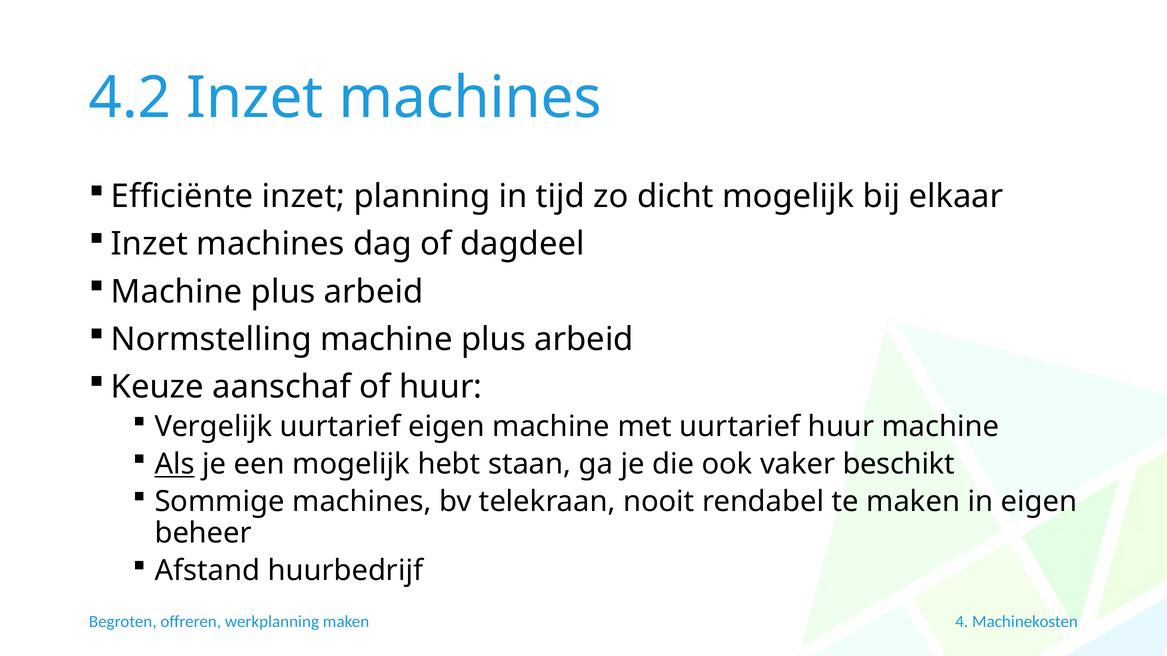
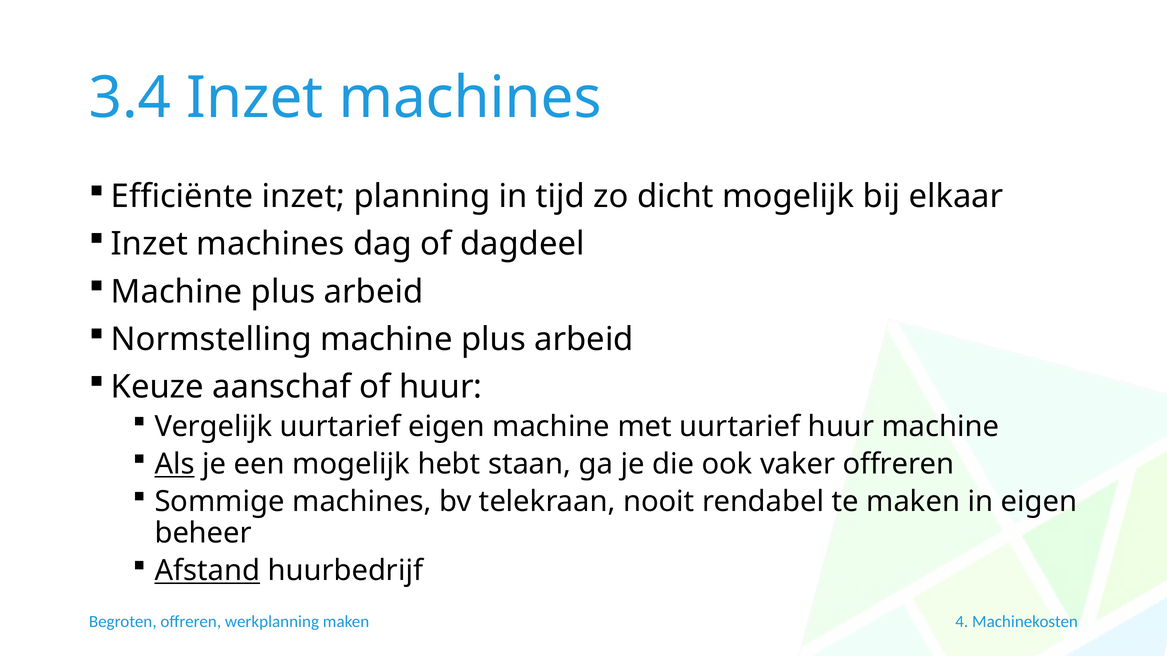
4.2: 4.2 -> 3.4
vaker beschikt: beschikt -> offreren
Afstand underline: none -> present
